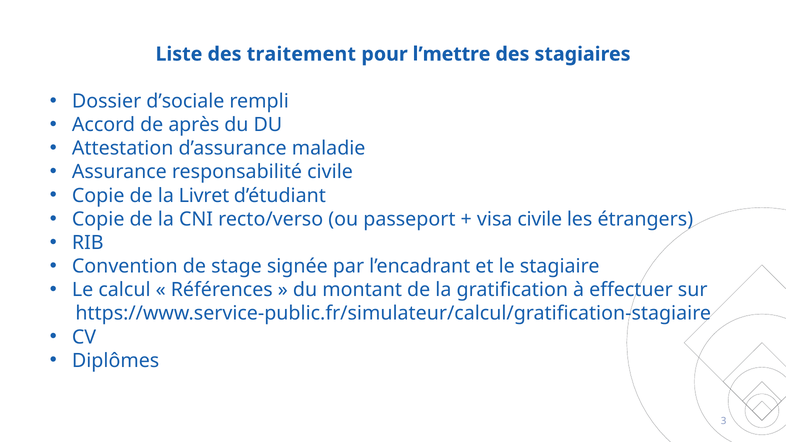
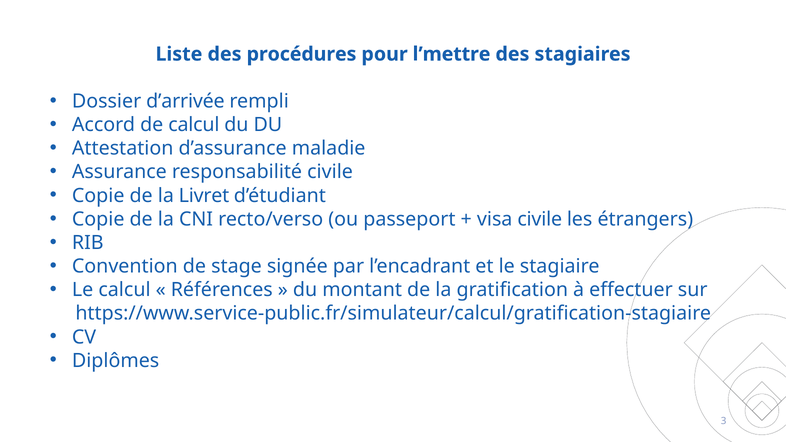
traitement: traitement -> procédures
d’sociale: d’sociale -> d’arrivée
de après: après -> calcul
